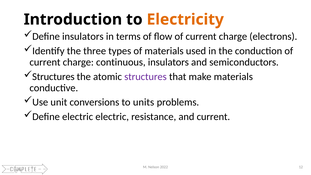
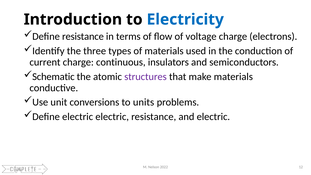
Electricity colour: orange -> blue
Define insulators: insulators -> resistance
flow of current: current -> voltage
Structures at (53, 77): Structures -> Schematic
and current: current -> electric
